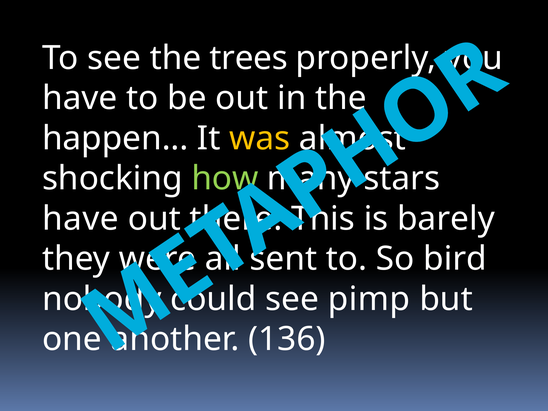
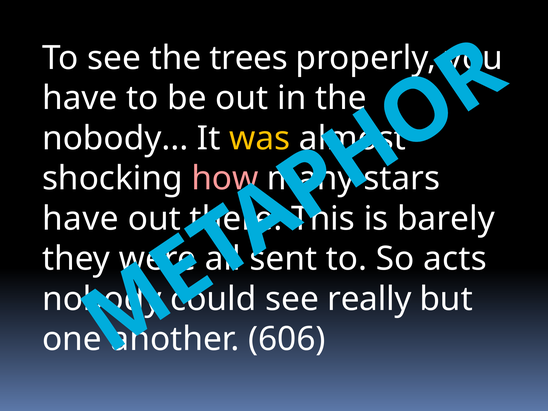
happen at (115, 138): happen -> nobody
how colour: light green -> pink
bird: bird -> acts
pimp: pimp -> really
136: 136 -> 606
